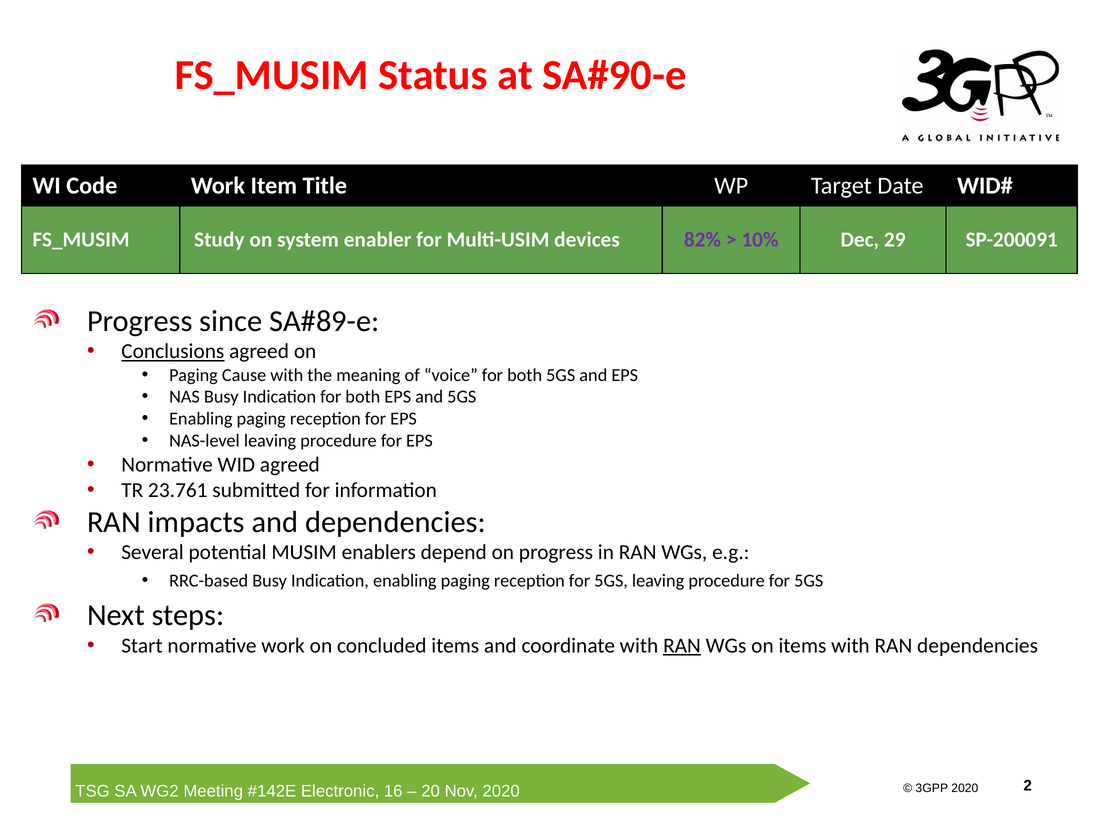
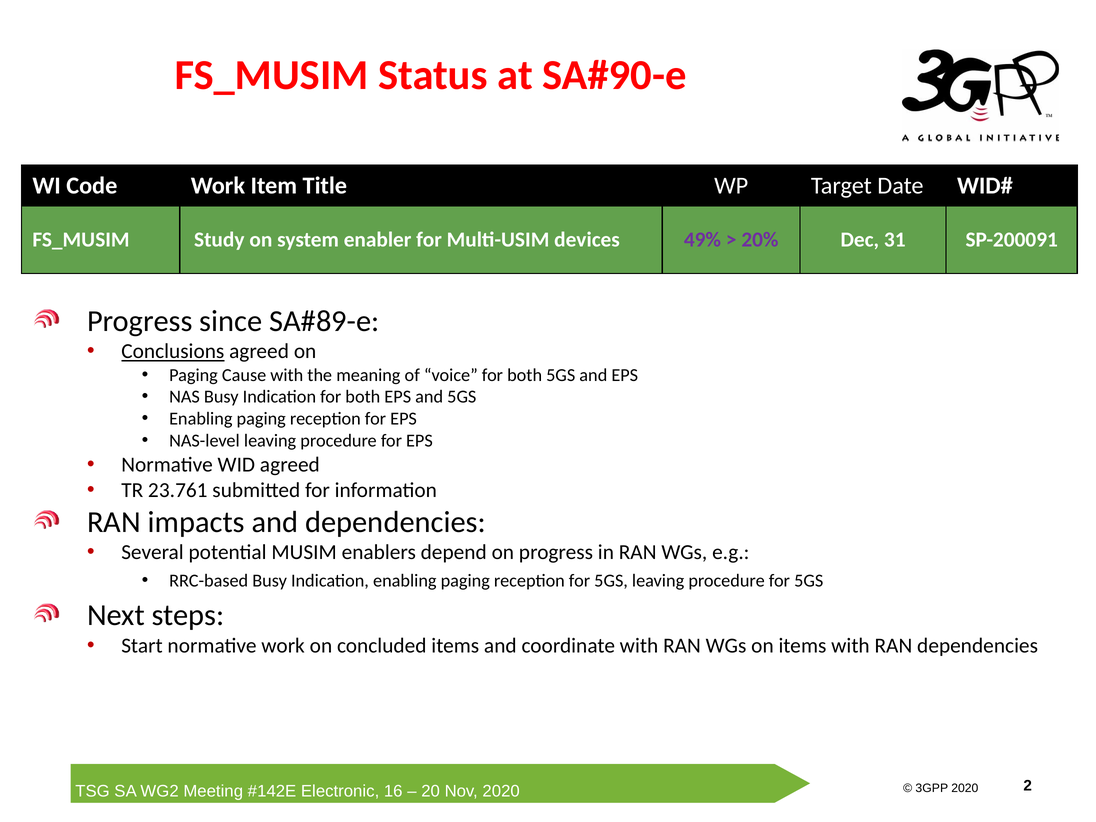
82%: 82% -> 49%
10%: 10% -> 20%
29: 29 -> 31
RAN at (682, 646) underline: present -> none
